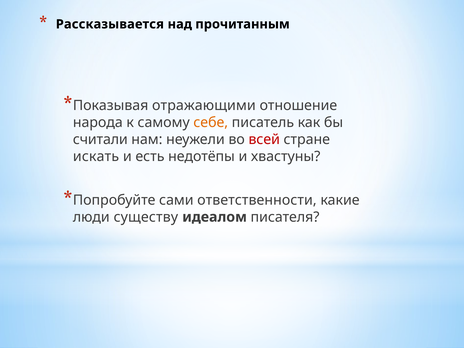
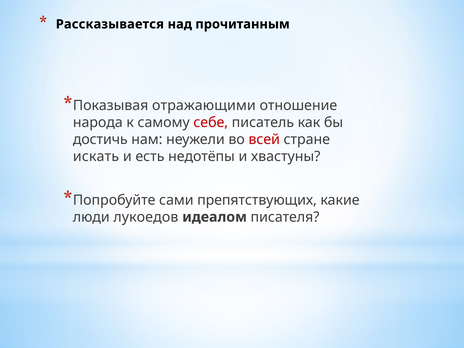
себе colour: orange -> red
считали: считали -> достичь
ответственности: ответственности -> препятствующих
существу: существу -> лукоедов
